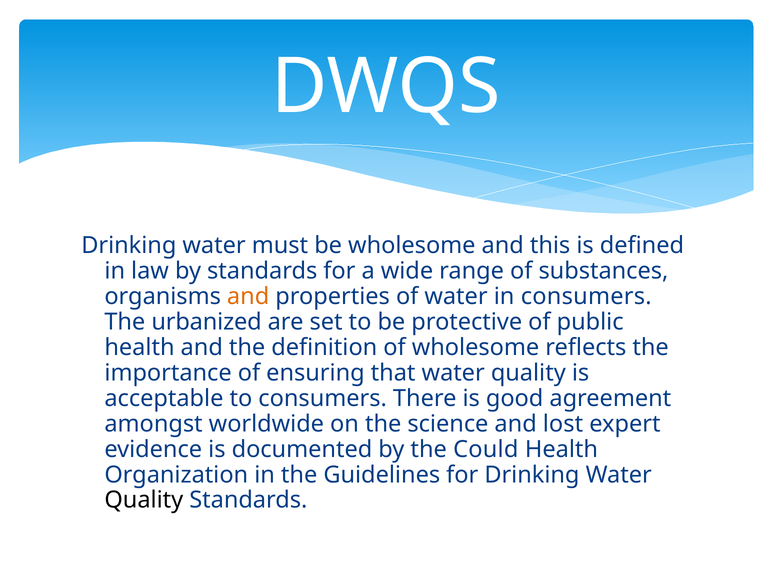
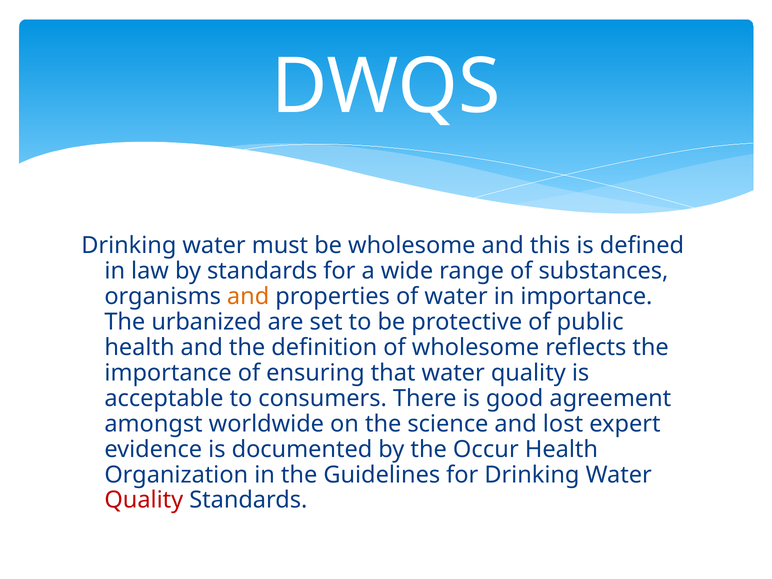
in consumers: consumers -> importance
Could: Could -> Occur
Quality at (144, 500) colour: black -> red
